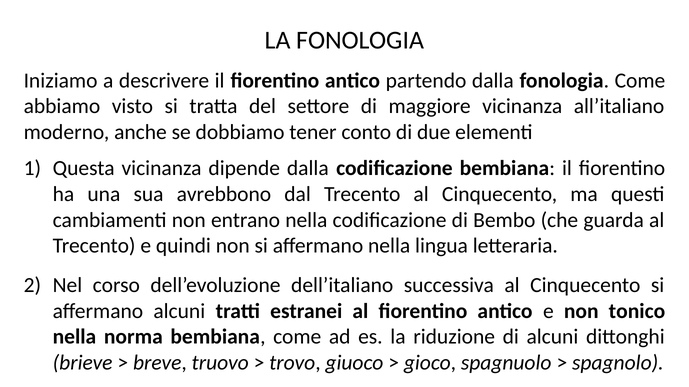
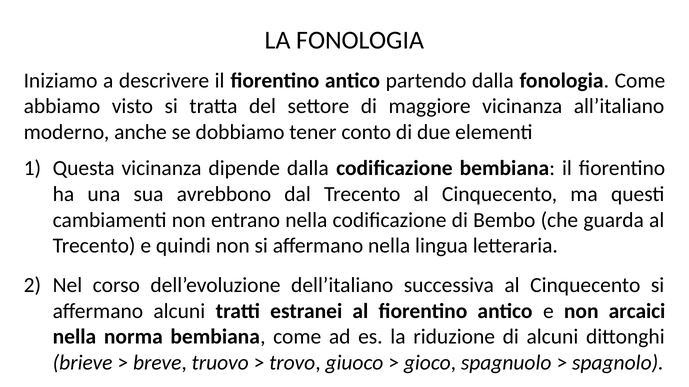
tonico: tonico -> arcaici
